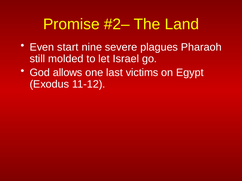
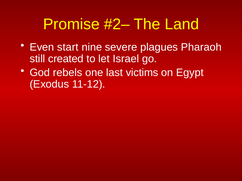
molded: molded -> created
allows: allows -> rebels
